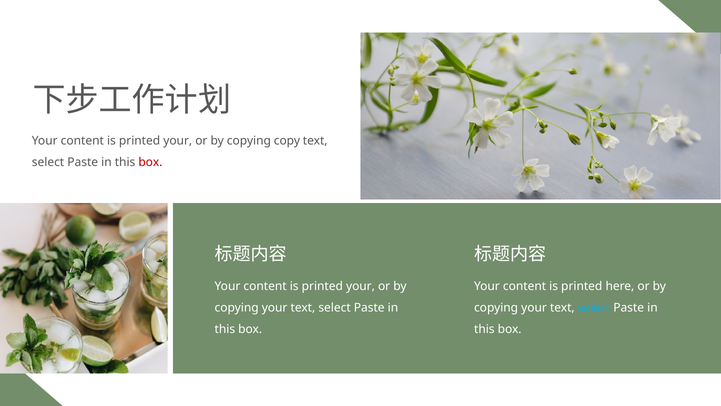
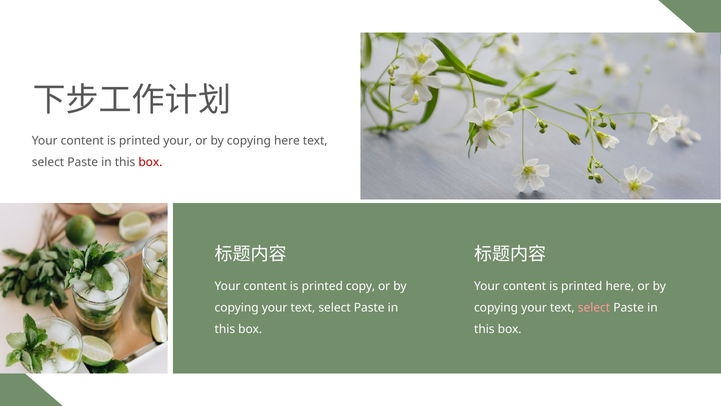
copying copy: copy -> here
your at (360, 286): your -> copy
select at (594, 308) colour: light blue -> pink
